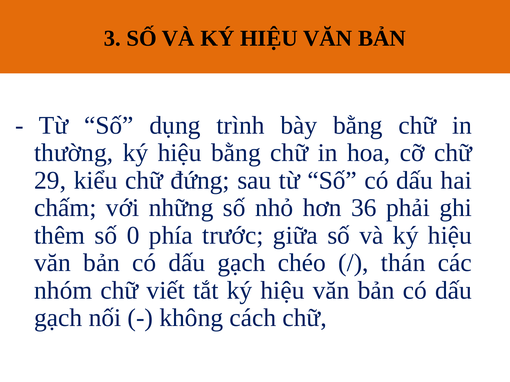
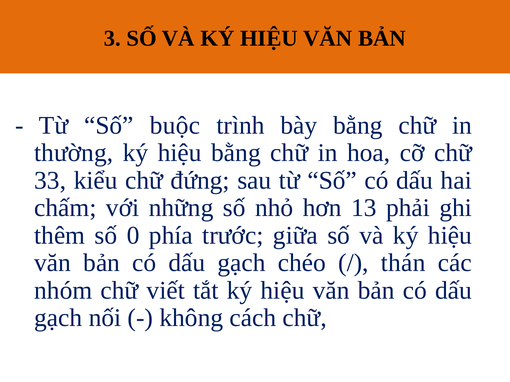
dụng: dụng -> buộc
29: 29 -> 33
36: 36 -> 13
